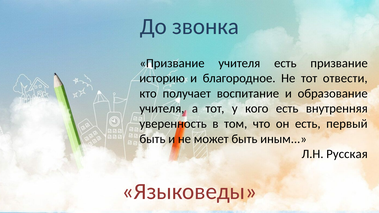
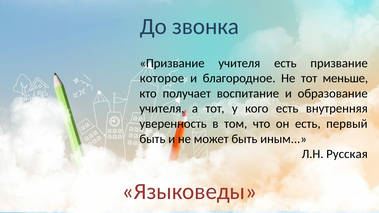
историю: историю -> которое
отвести: отвести -> меньше
